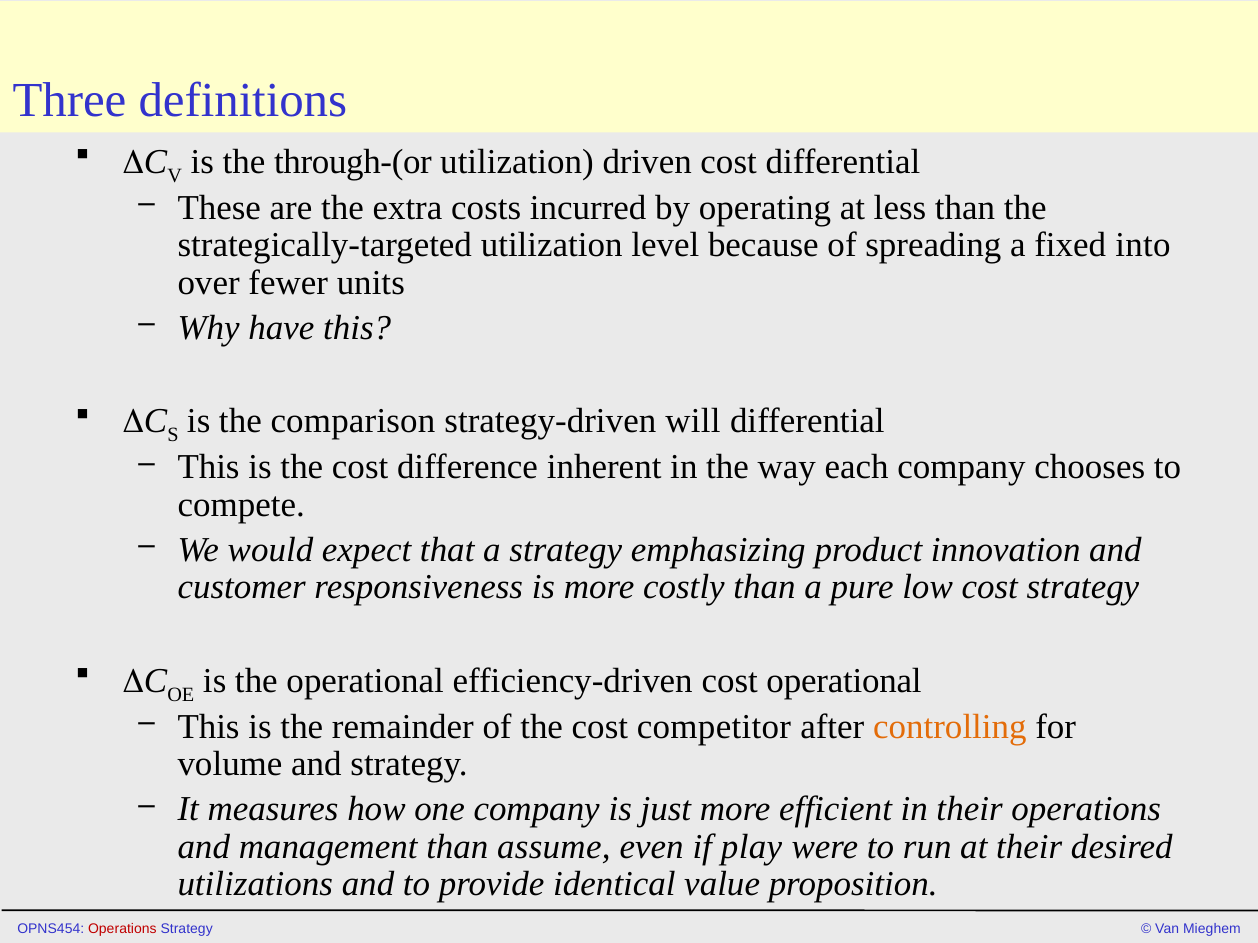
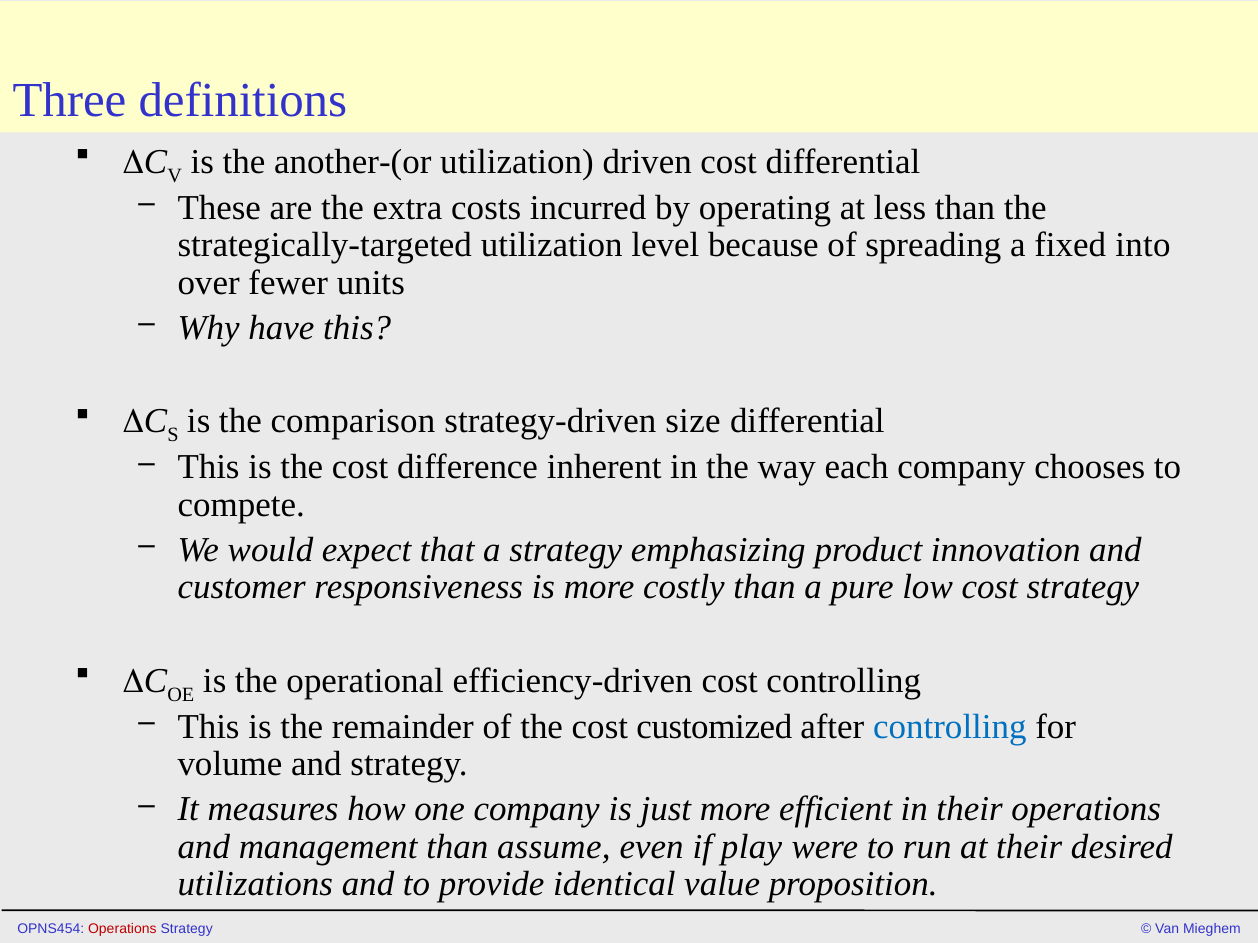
through-(or: through-(or -> another-(or
will: will -> size
cost operational: operational -> controlling
competitor: competitor -> customized
controlling at (950, 727) colour: orange -> blue
